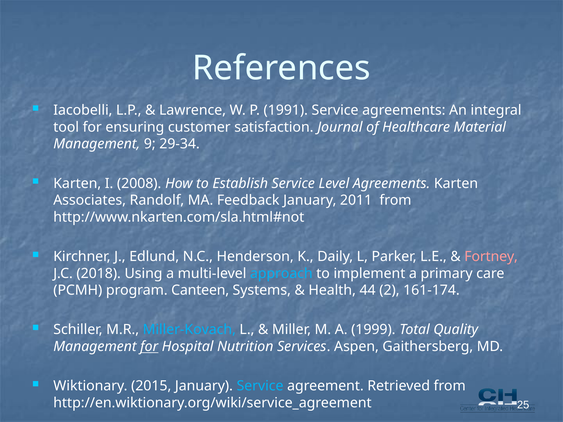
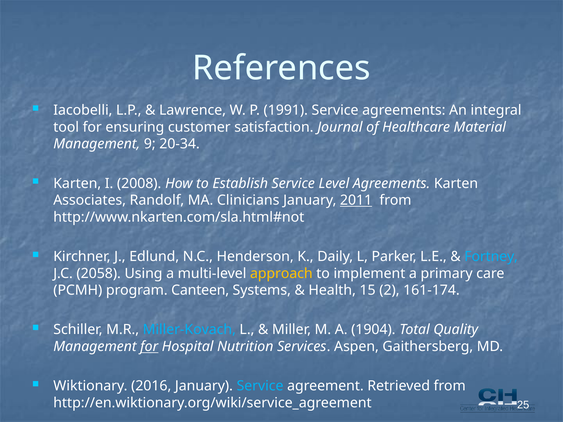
29-34: 29-34 -> 20-34
Feedback: Feedback -> Clinicians
2011 underline: none -> present
Fortney colour: pink -> light blue
2018: 2018 -> 2058
approach colour: light blue -> yellow
44: 44 -> 15
1999: 1999 -> 1904
2015: 2015 -> 2016
